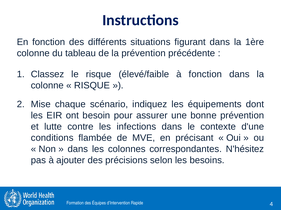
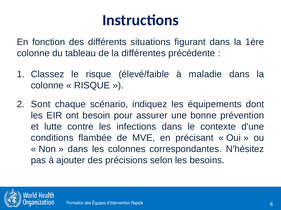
la prévention: prévention -> différentes
à fonction: fonction -> maladie
Mise: Mise -> Sont
